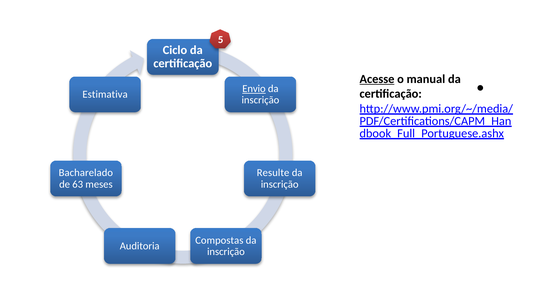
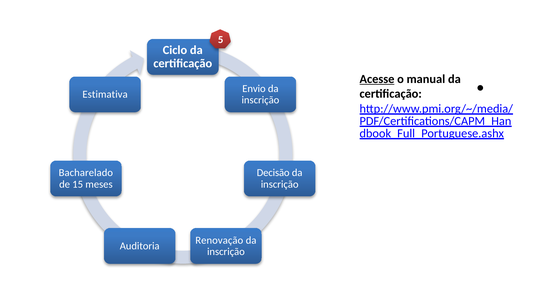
Envio underline: present -> none
Resulte: Resulte -> Decisão
63: 63 -> 15
Compostas: Compostas -> Renovação
